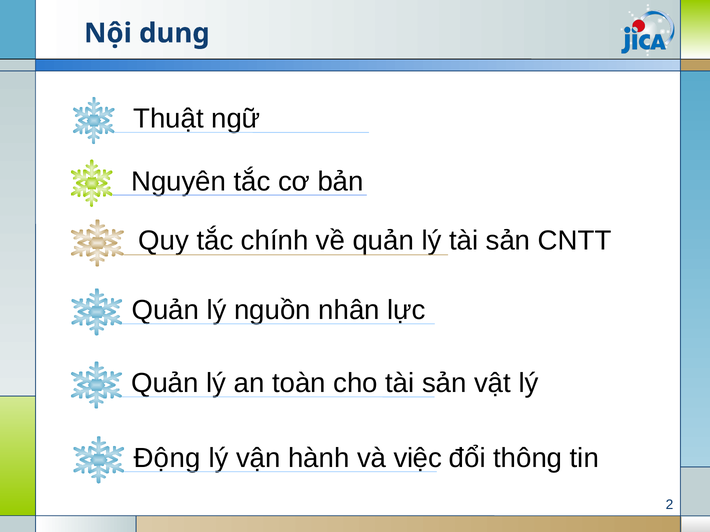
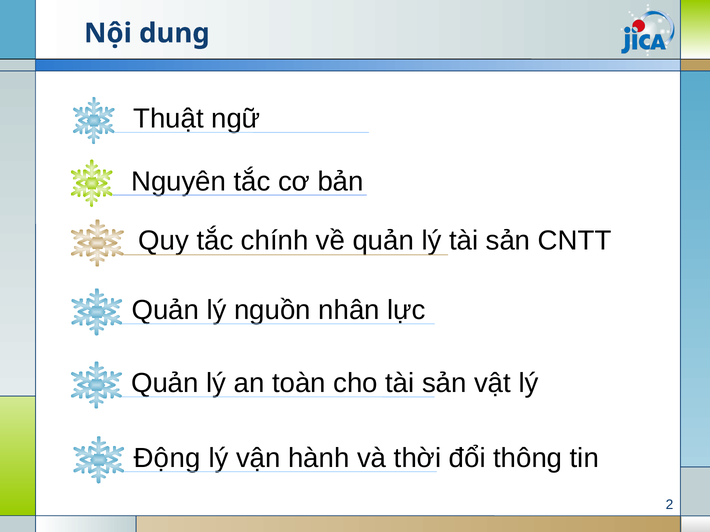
việc: việc -> thời
